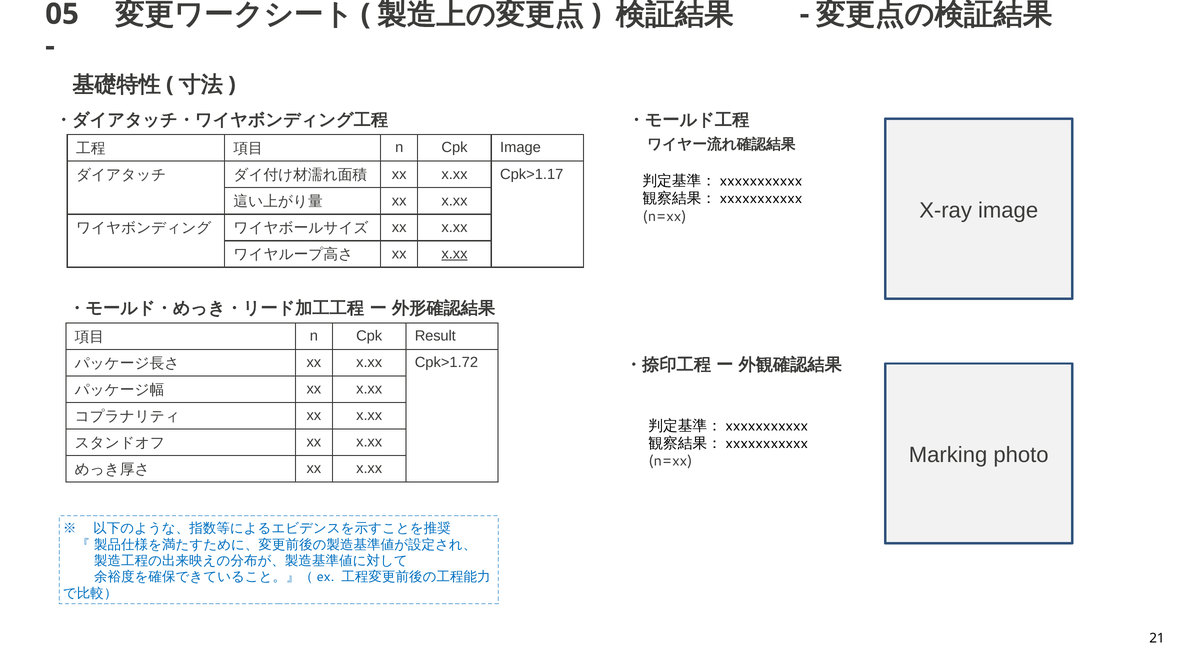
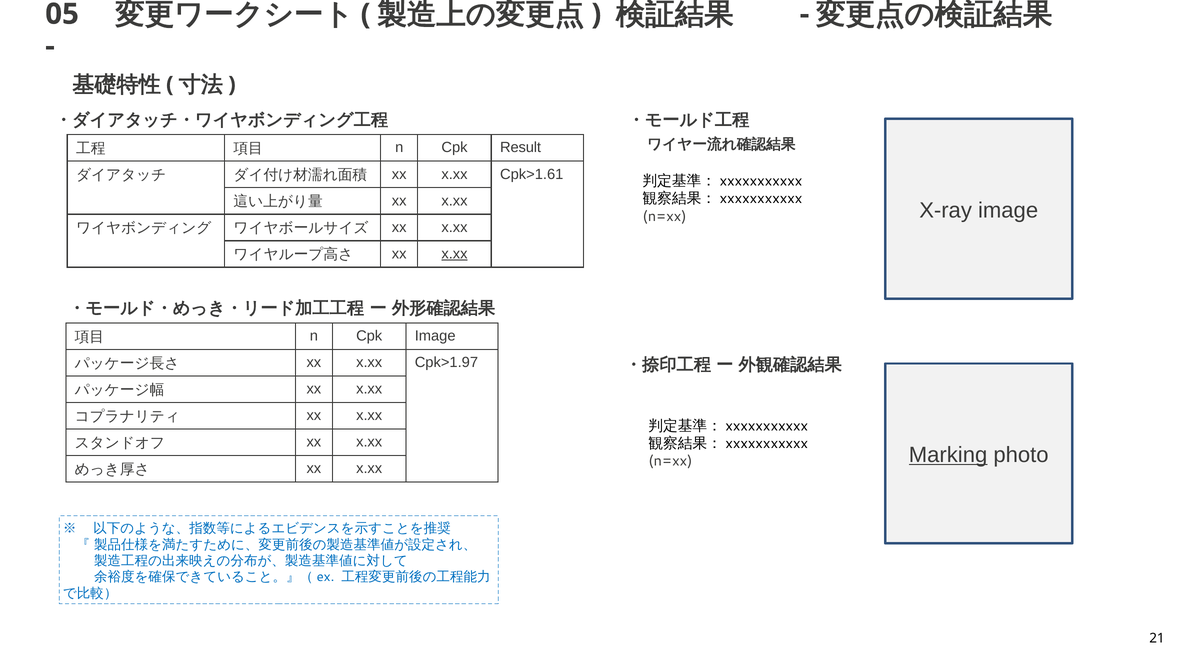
Cpk Image: Image -> Result
Cpk>1.17: Cpk>1.17 -> Cpk>1.61
Cpk Result: Result -> Image
Cpk>1.72: Cpk>1.72 -> Cpk>1.97
Marking underline: none -> present
